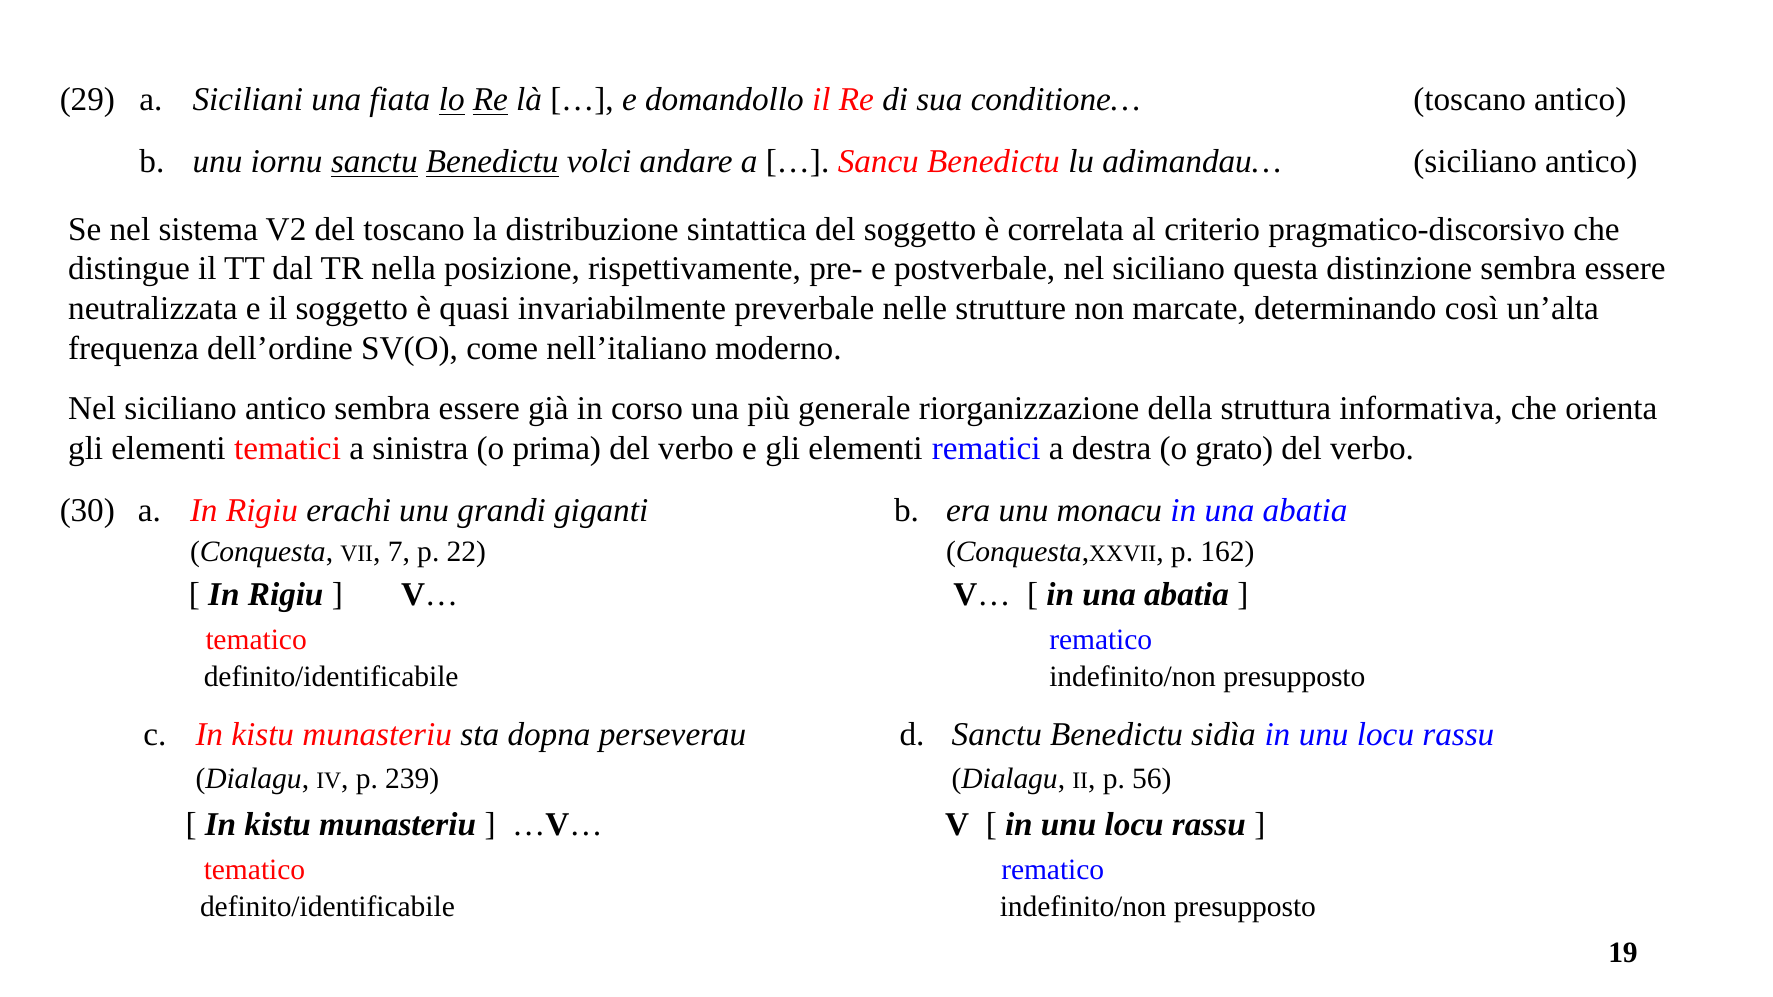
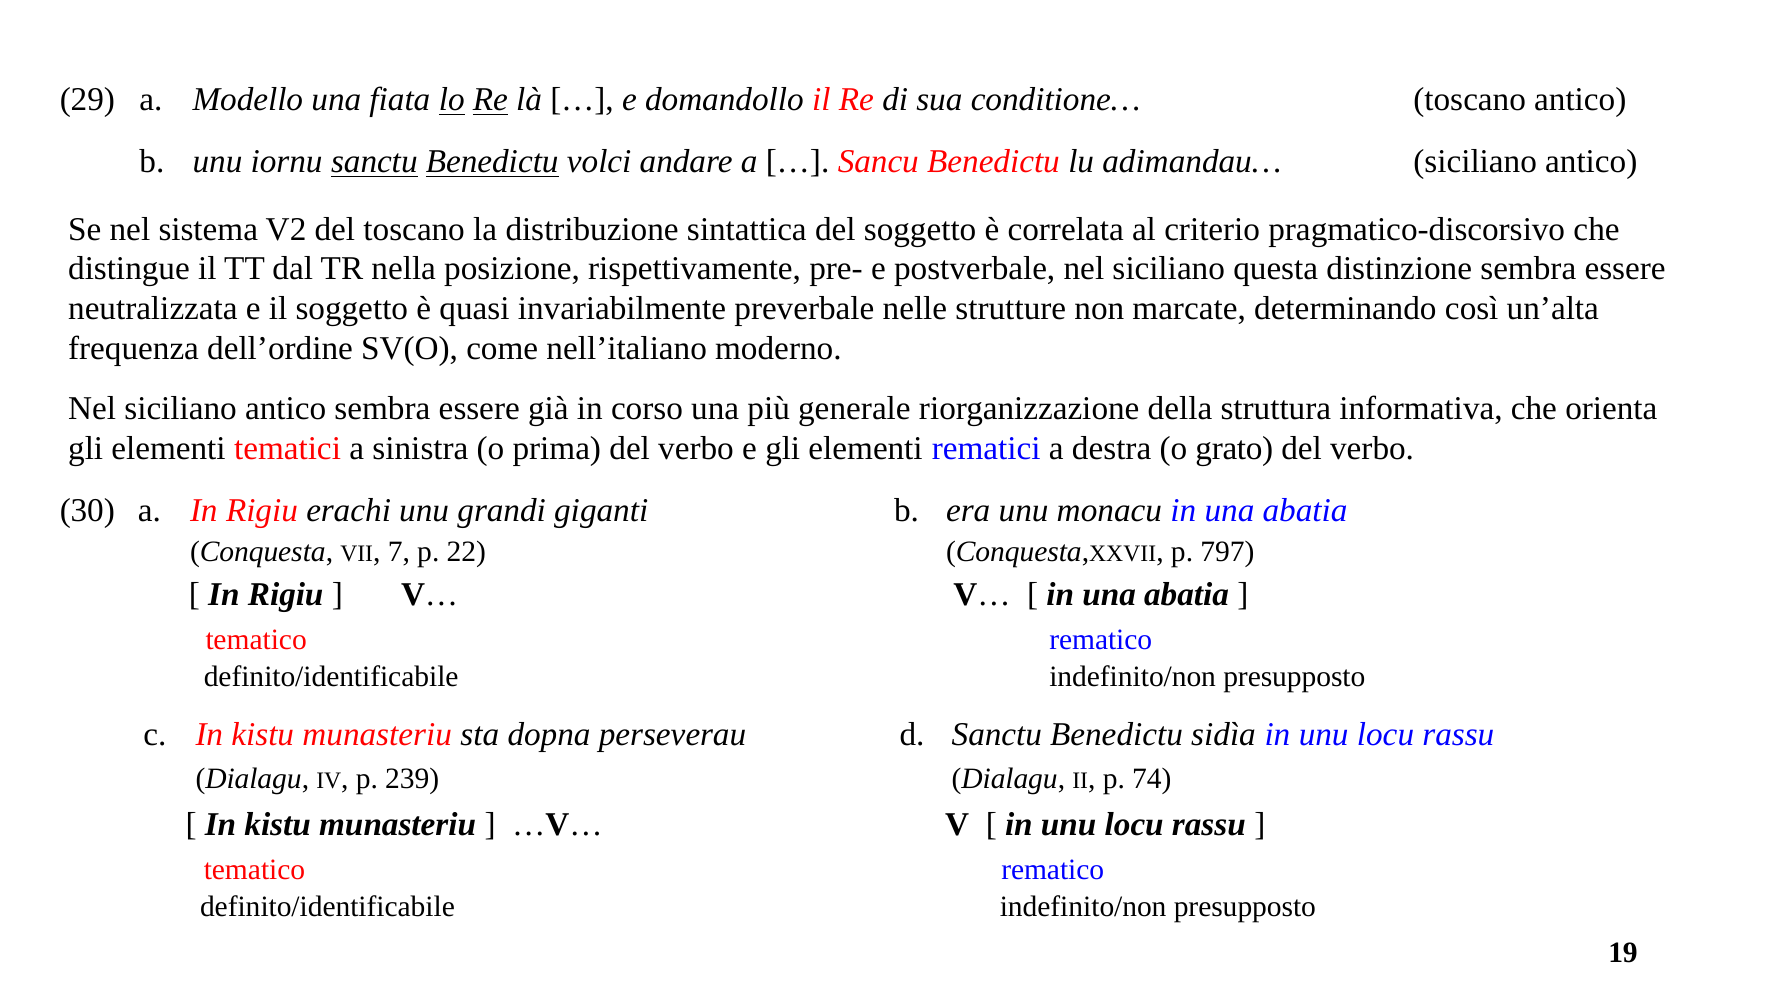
Siciliani: Siciliani -> Modello
162: 162 -> 797
56: 56 -> 74
